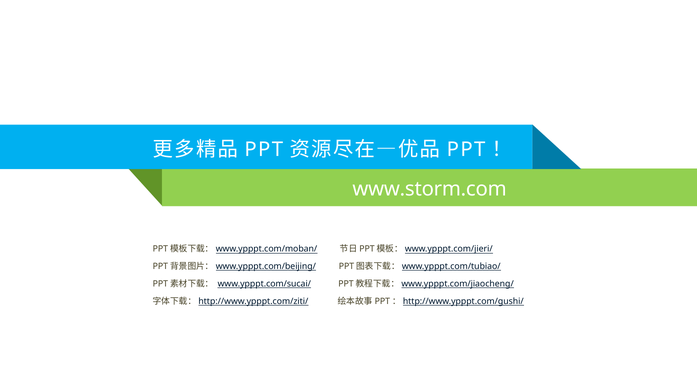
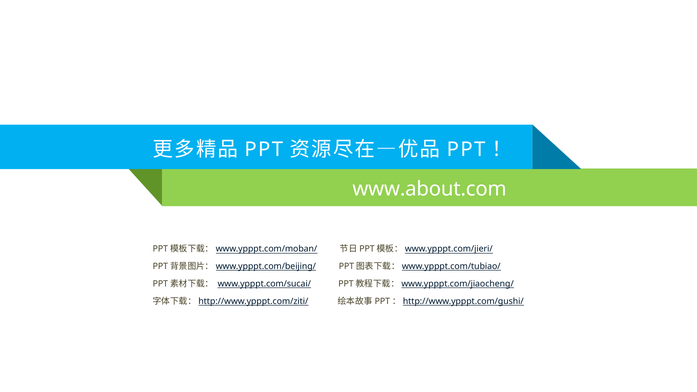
www.storm.com: www.storm.com -> www.about.com
